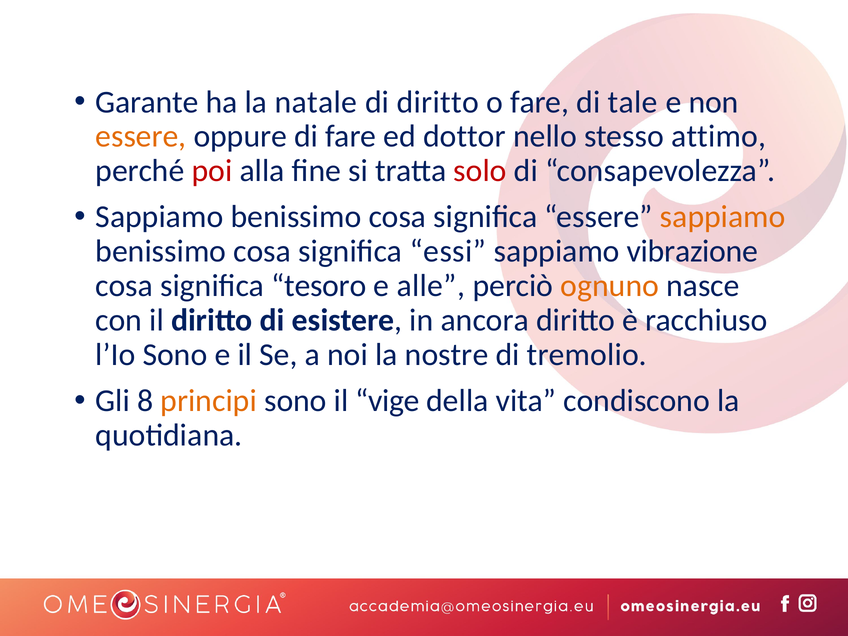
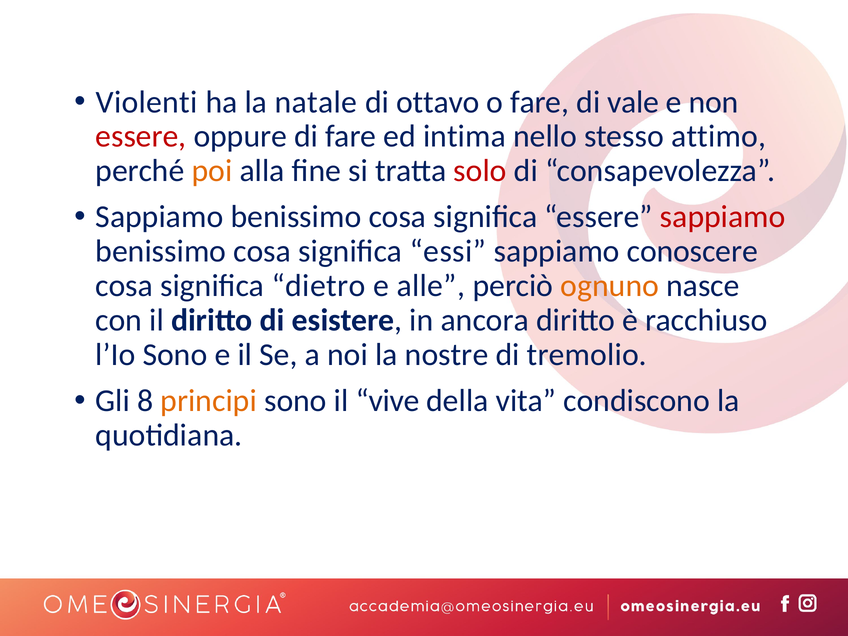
Garante: Garante -> Violenti
di diritto: diritto -> ottavo
tale: tale -> vale
essere at (141, 136) colour: orange -> red
dottor: dottor -> intima
poi colour: red -> orange
sappiamo at (723, 217) colour: orange -> red
vibrazione: vibrazione -> conoscere
tesoro: tesoro -> dietro
vige: vige -> vive
